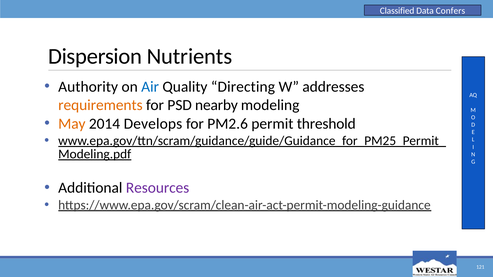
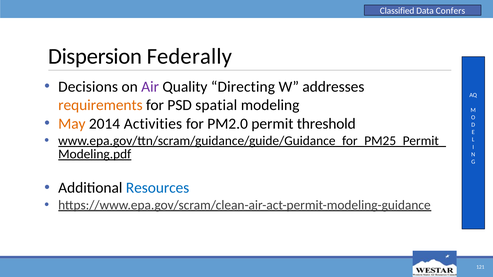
Nutrients: Nutrients -> Federally
Authority: Authority -> Decisions
Air colour: blue -> purple
nearby: nearby -> spatial
Develops: Develops -> Activities
PM2.6: PM2.6 -> PM2.0
Resources colour: purple -> blue
